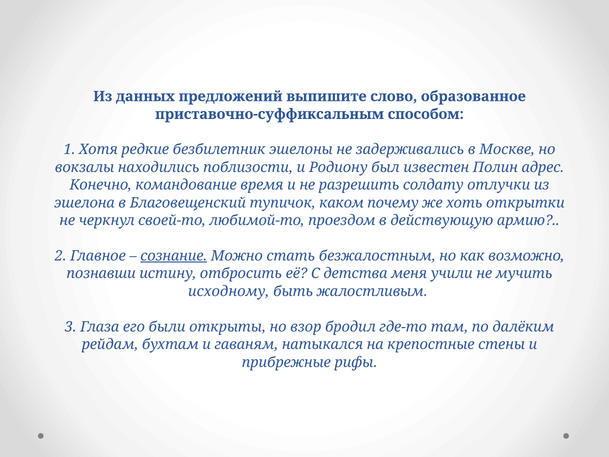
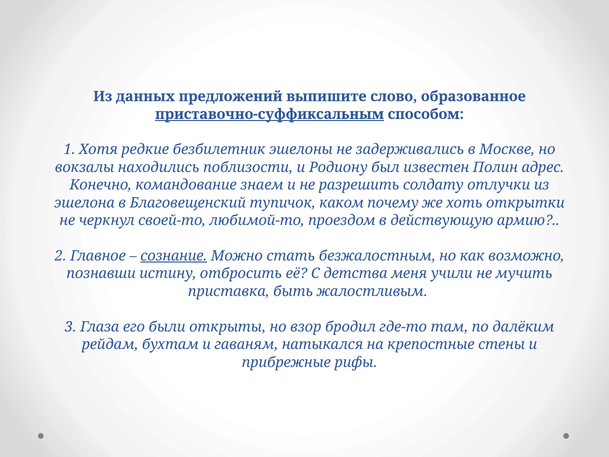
приставочно-суффиксальным underline: none -> present
время: время -> знаем
исходному: исходному -> приставка
